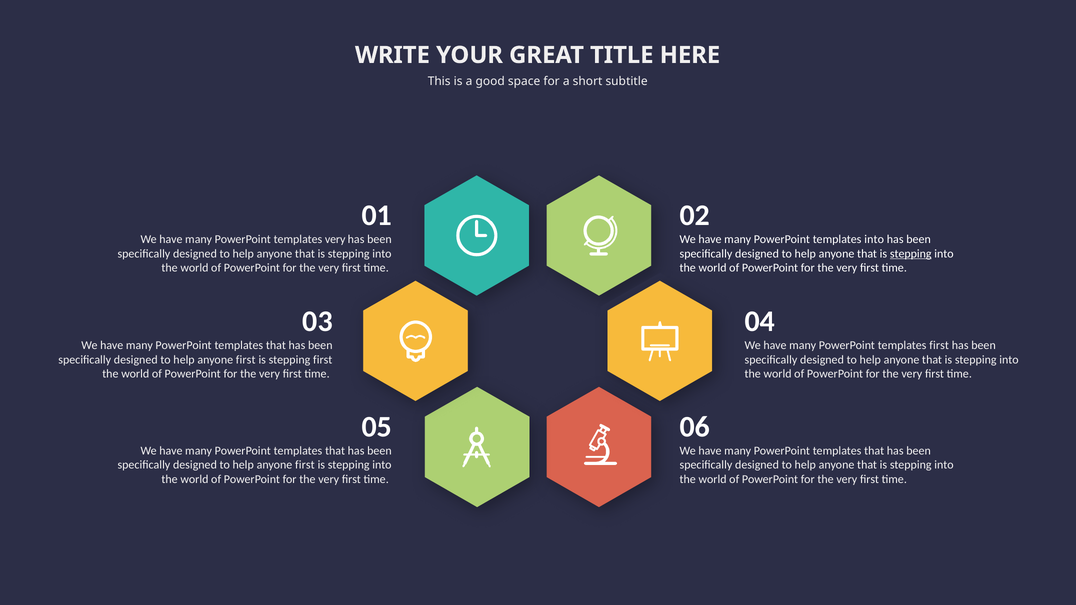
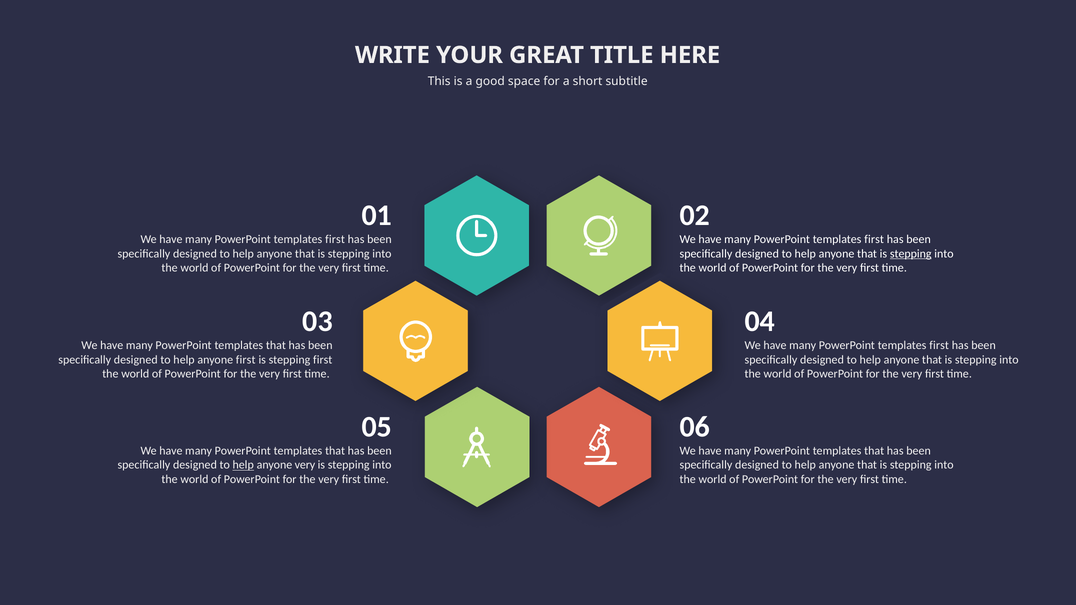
very at (335, 239): very -> first
into at (874, 239): into -> first
help at (243, 465) underline: none -> present
first at (305, 465): first -> very
